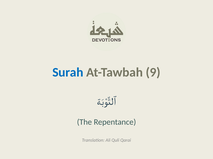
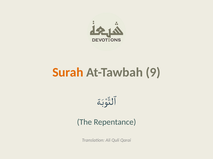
Surah colour: blue -> orange
